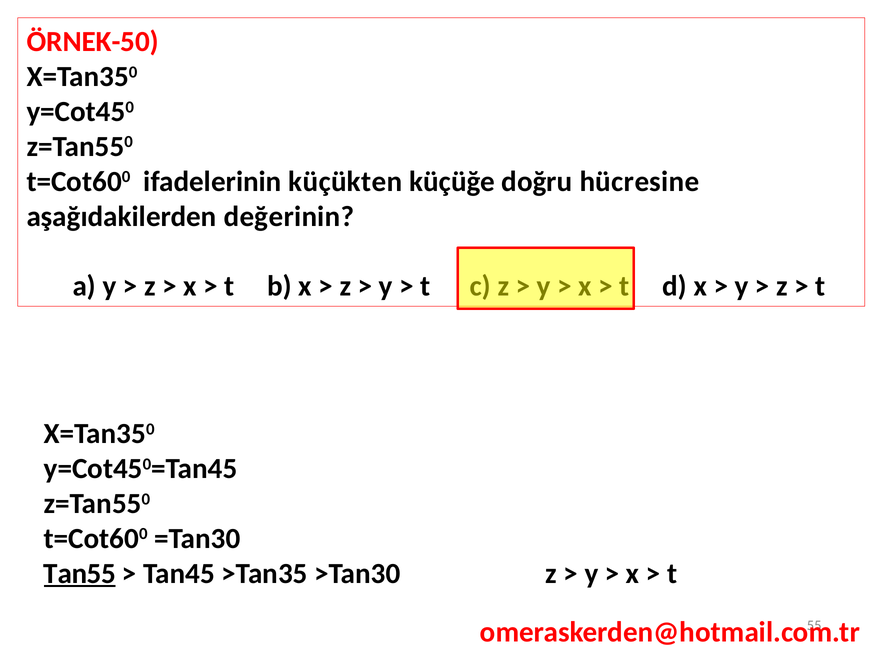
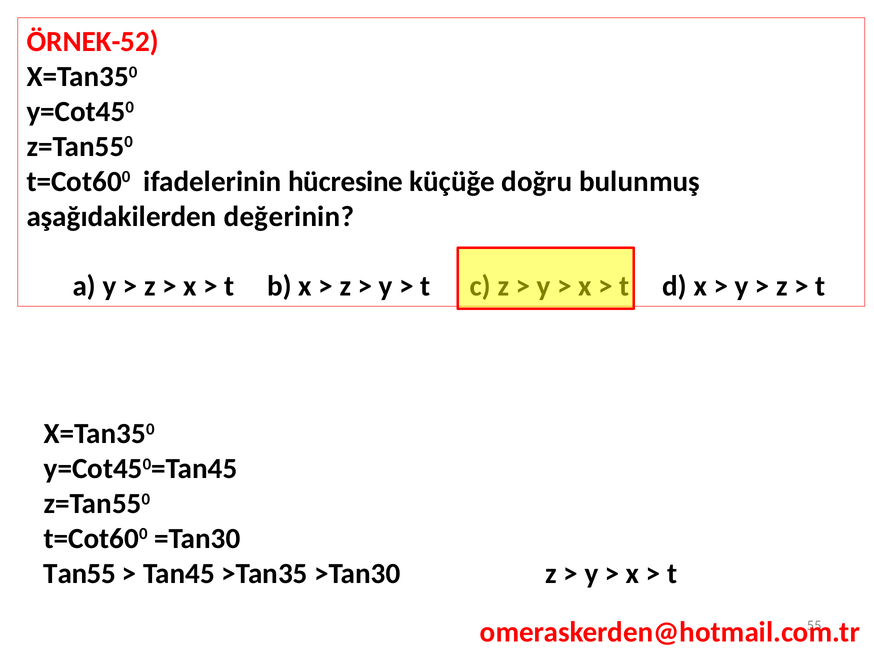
ÖRNEK-50: ÖRNEK-50 -> ÖRNEK-52
küçükten: küçükten -> hücresine
hücresine: hücresine -> bulunmuş
Tan55 underline: present -> none
